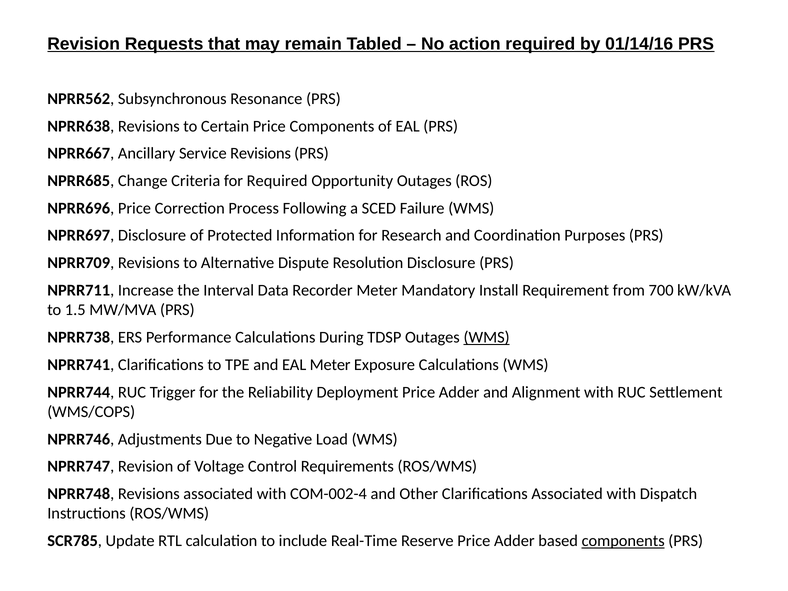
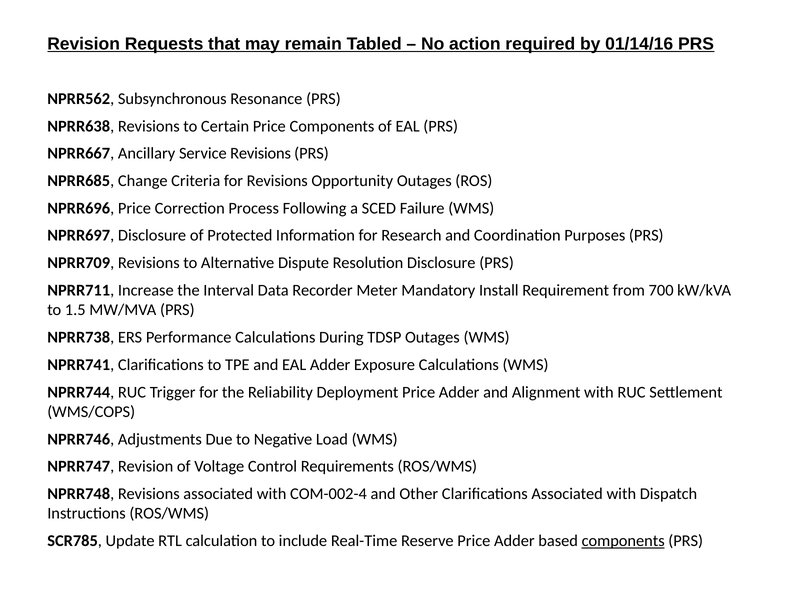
for Required: Required -> Revisions
WMS at (487, 337) underline: present -> none
EAL Meter: Meter -> Adder
